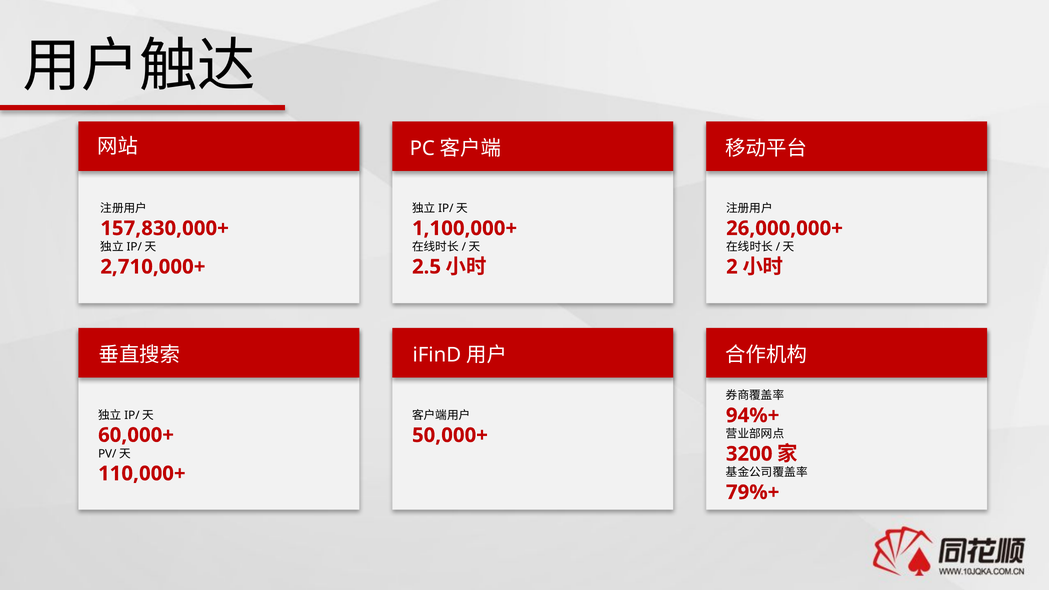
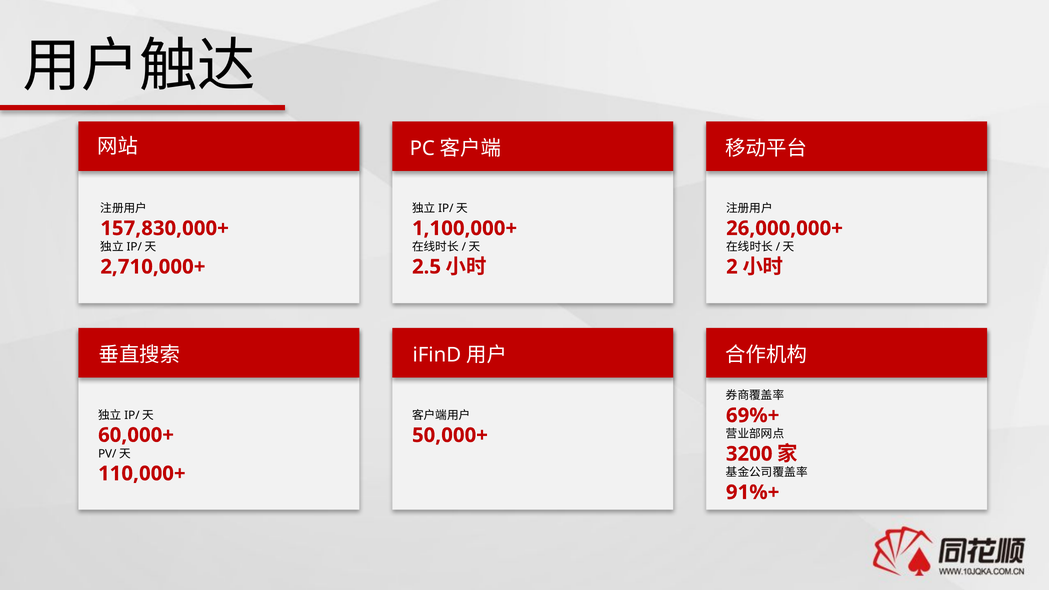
94%+: 94%+ -> 69%+
79%+: 79%+ -> 91%+
